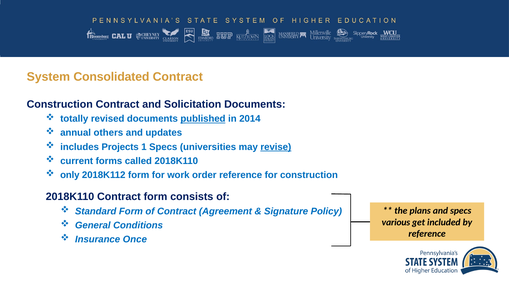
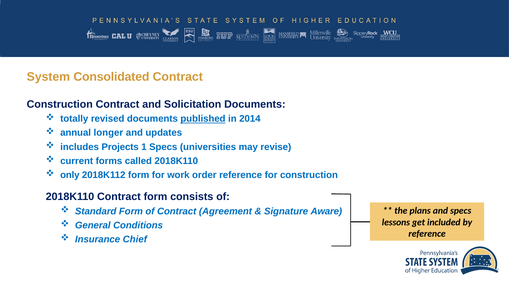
others: others -> longer
revise underline: present -> none
Policy: Policy -> Aware
various: various -> lessons
Once: Once -> Chief
